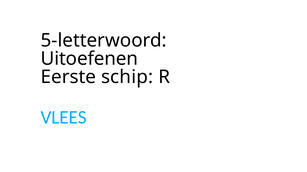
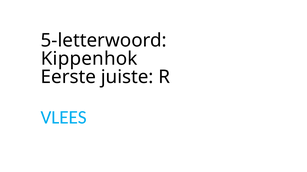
Uitoefenen: Uitoefenen -> Kippenhok
schip: schip -> juiste
